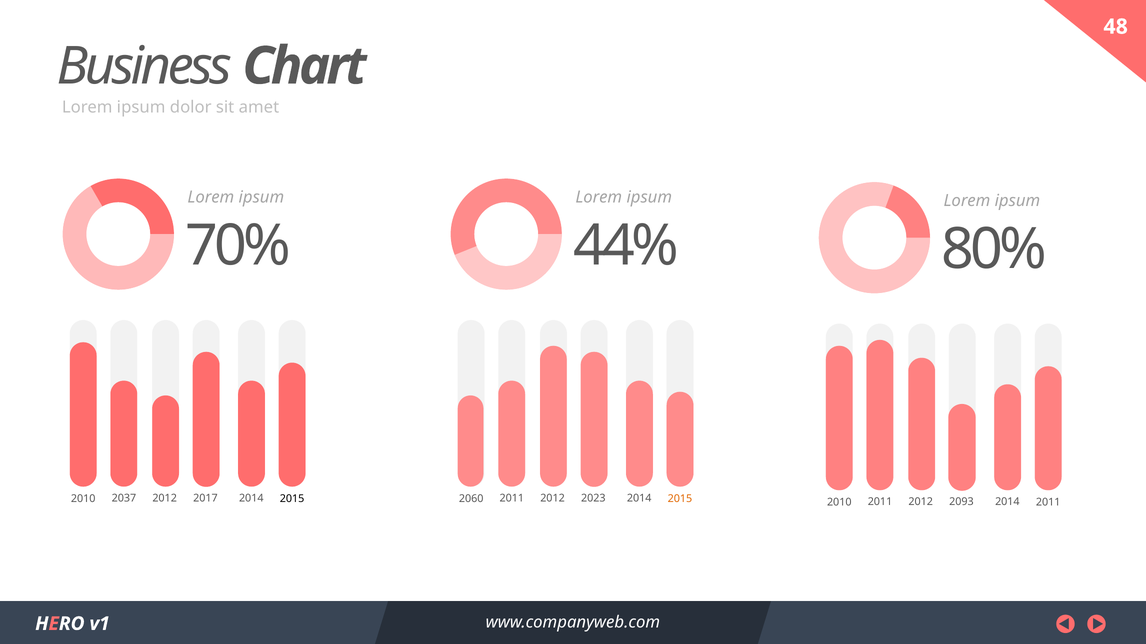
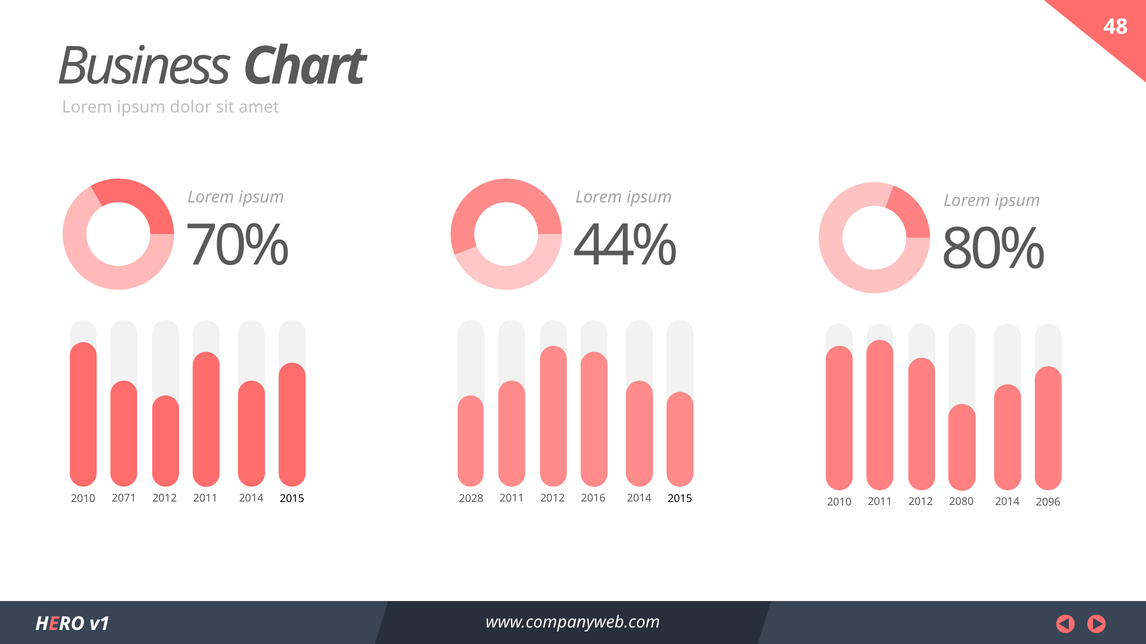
2037: 2037 -> 2071
2012 2017: 2017 -> 2011
2060: 2060 -> 2028
2023: 2023 -> 2016
2015 at (680, 499) colour: orange -> black
2093: 2093 -> 2080
2014 2011: 2011 -> 2096
